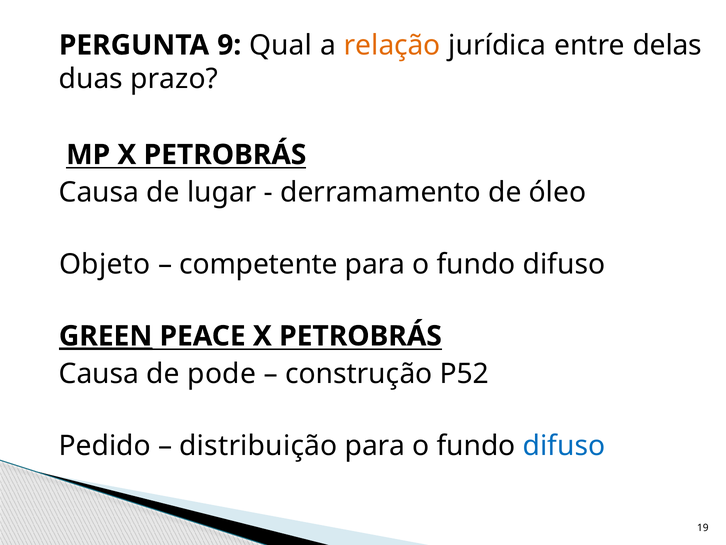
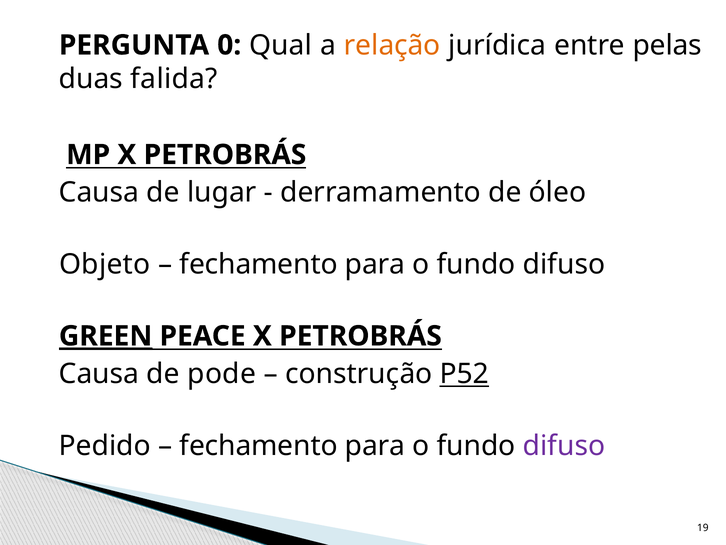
9: 9 -> 0
delas: delas -> pelas
prazo: prazo -> falida
competente at (259, 264): competente -> fechamento
P52 underline: none -> present
distribuição at (258, 445): distribuição -> fechamento
difuso at (564, 445) colour: blue -> purple
